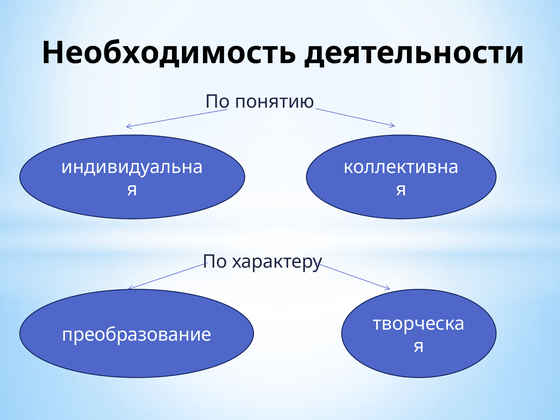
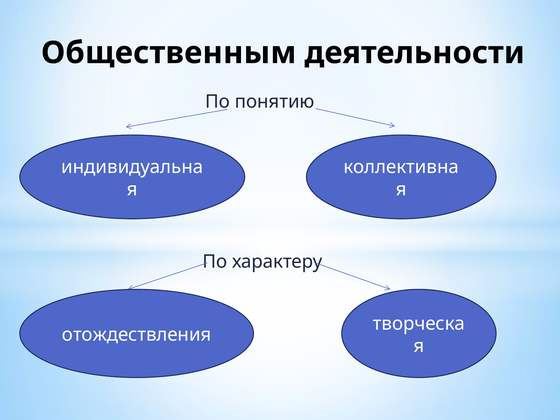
Необходимость: Необходимость -> Общественным
преобразование: преобразование -> отождествления
